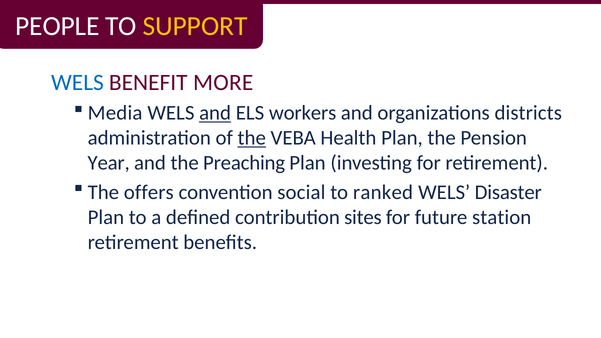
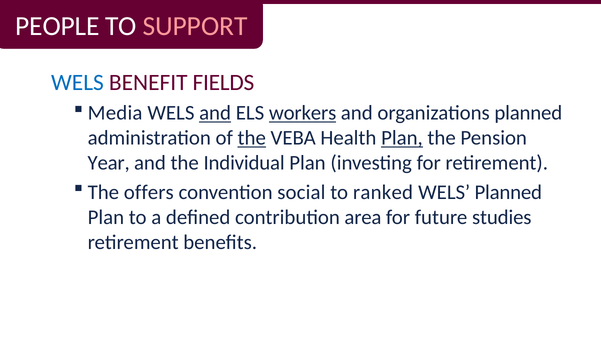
SUPPORT colour: yellow -> pink
MORE: MORE -> FIELDS
workers underline: none -> present
organizations districts: districts -> planned
Plan at (402, 138) underline: none -> present
Preaching: Preaching -> Individual
WELS Disaster: Disaster -> Planned
sites: sites -> area
station: station -> studies
